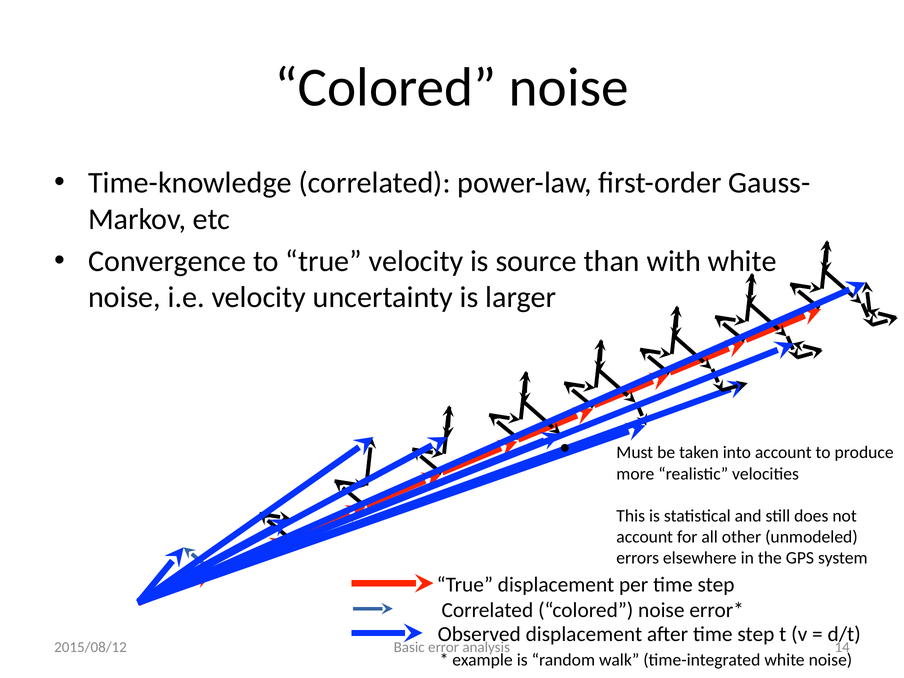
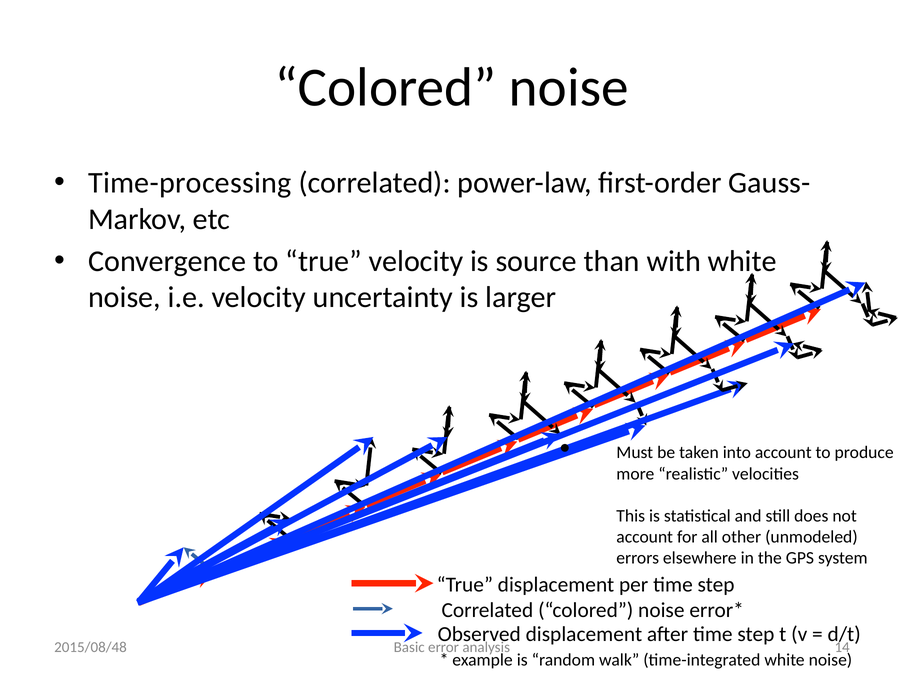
Time-knowledge: Time-knowledge -> Time-processing
2015/08/12: 2015/08/12 -> 2015/08/48
